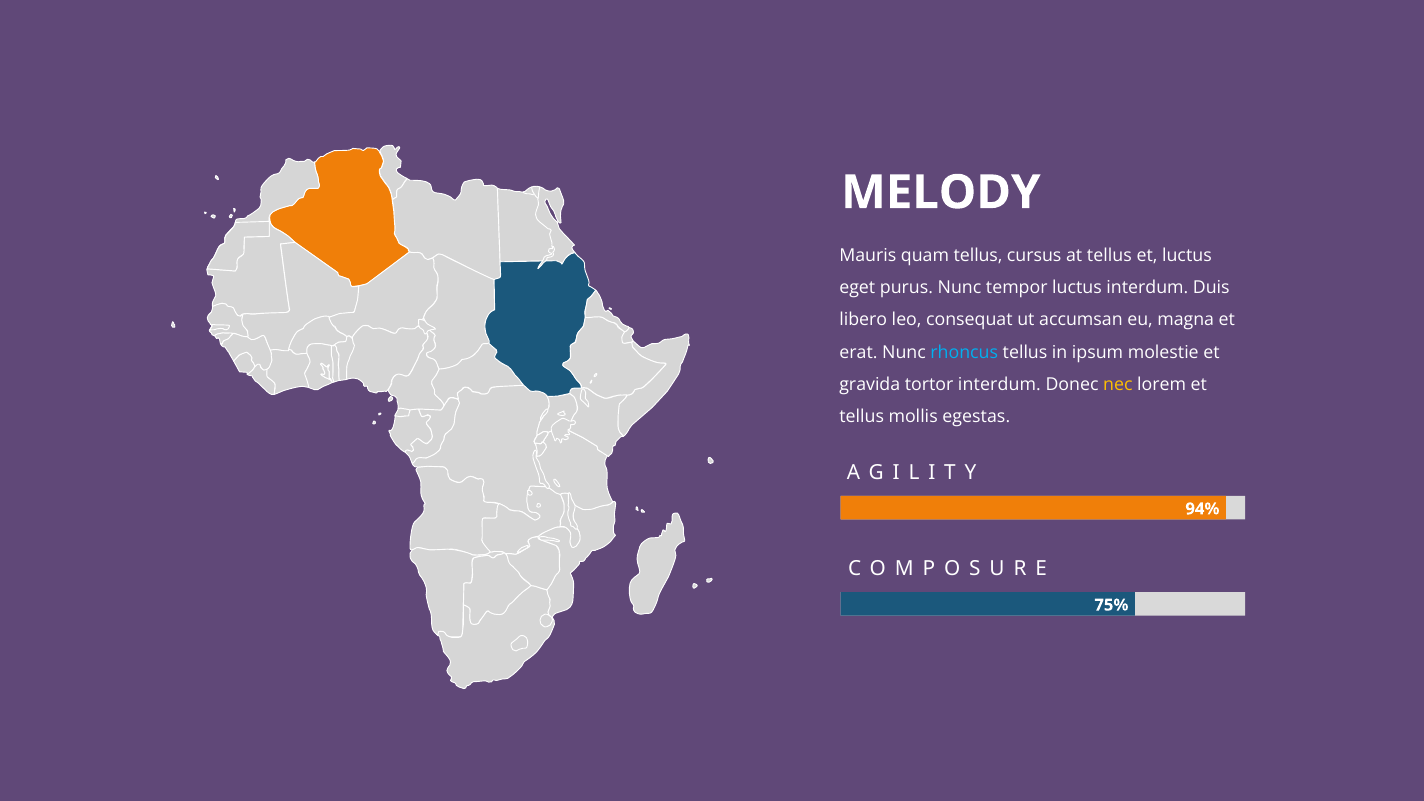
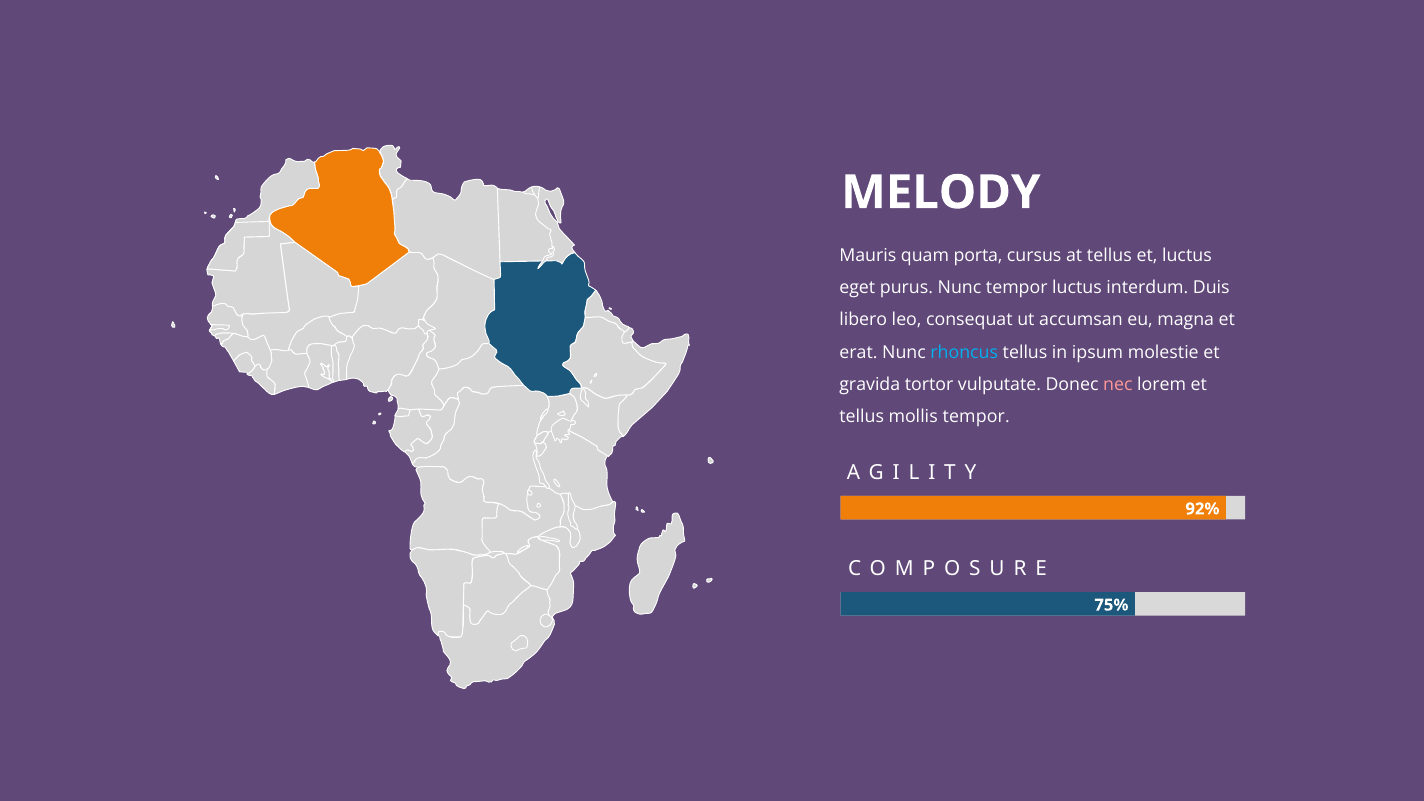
quam tellus: tellus -> porta
tortor interdum: interdum -> vulputate
nec colour: yellow -> pink
mollis egestas: egestas -> tempor
94%: 94% -> 92%
